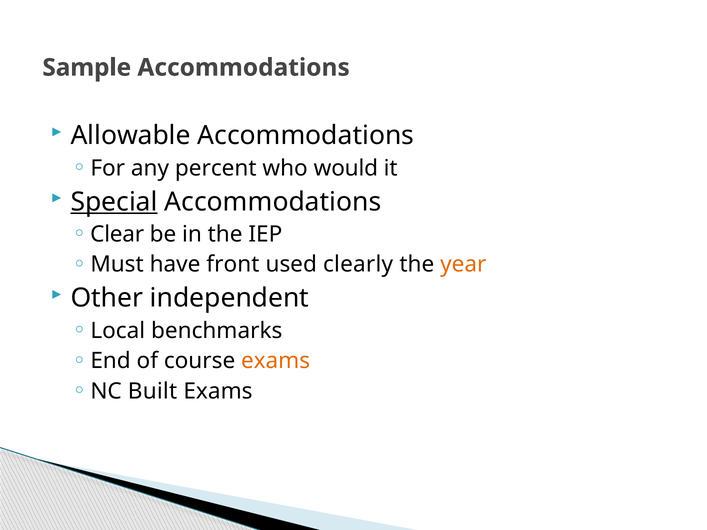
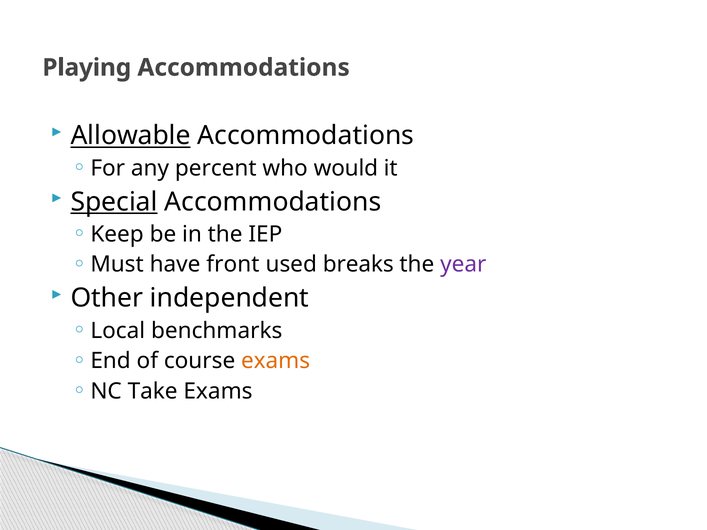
Sample: Sample -> Playing
Allowable underline: none -> present
Clear: Clear -> Keep
clearly: clearly -> breaks
year colour: orange -> purple
Built: Built -> Take
